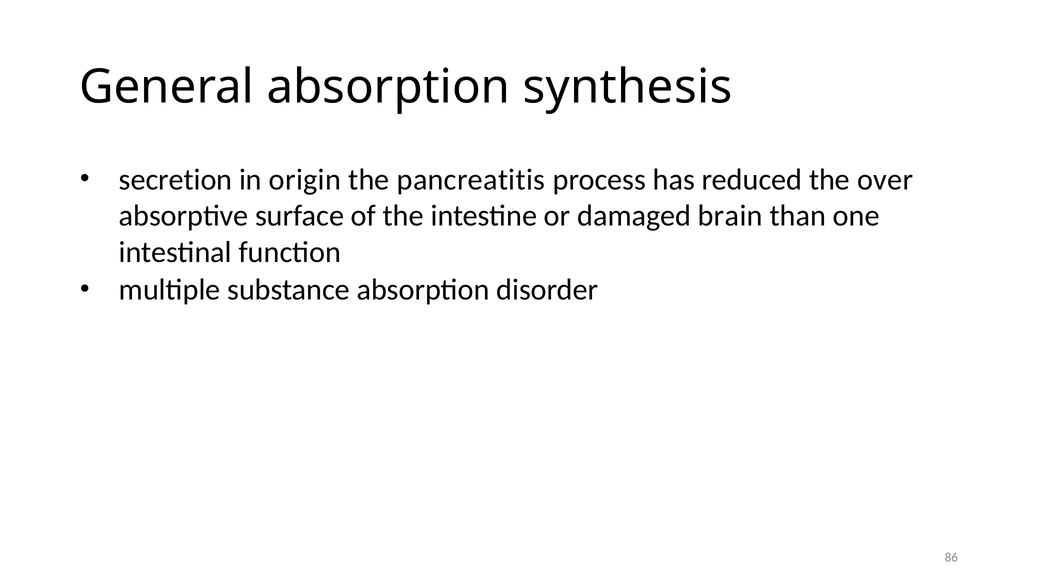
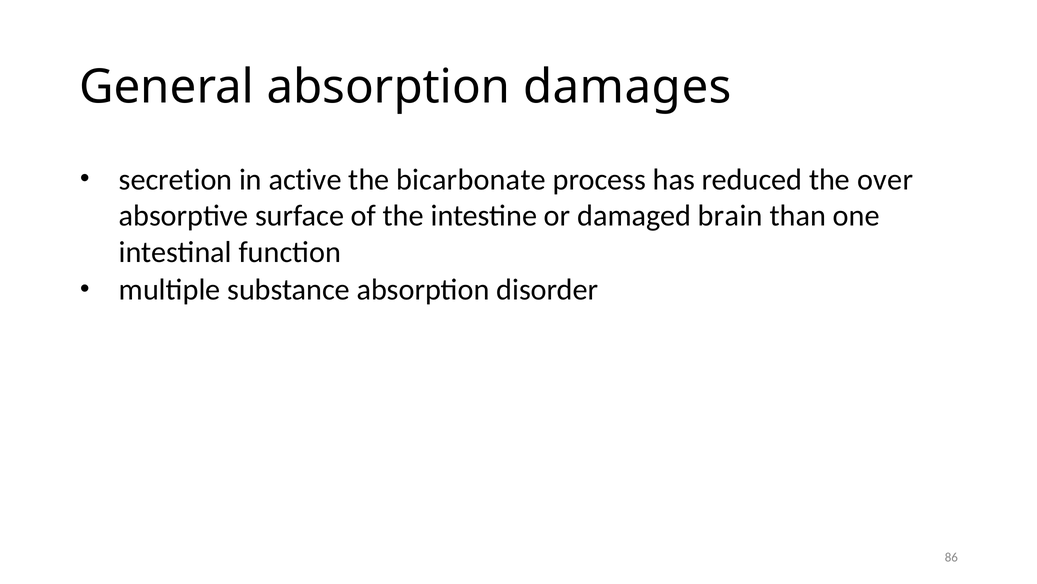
synthesis: synthesis -> damages
origin: origin -> active
pancreatitis: pancreatitis -> bicarbonate
